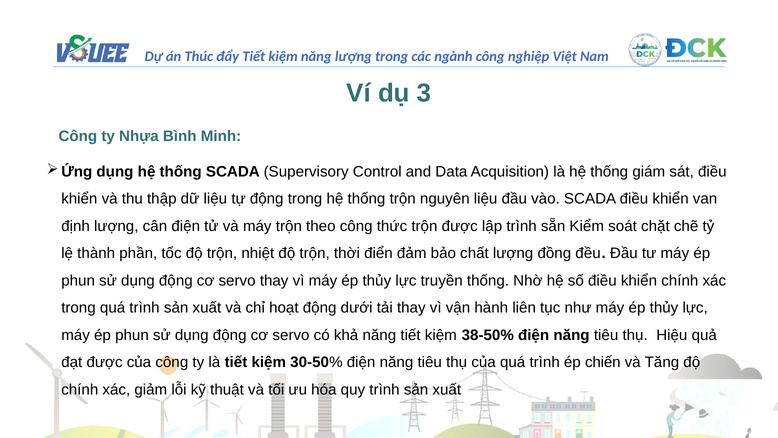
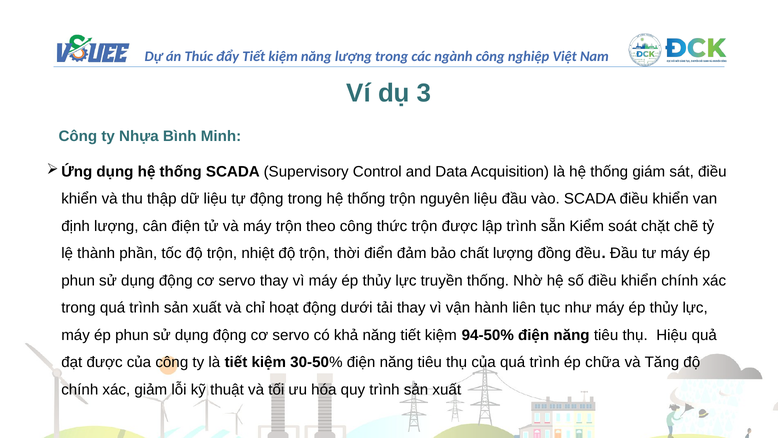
38-50%: 38-50% -> 94-50%
chiến: chiến -> chữa
